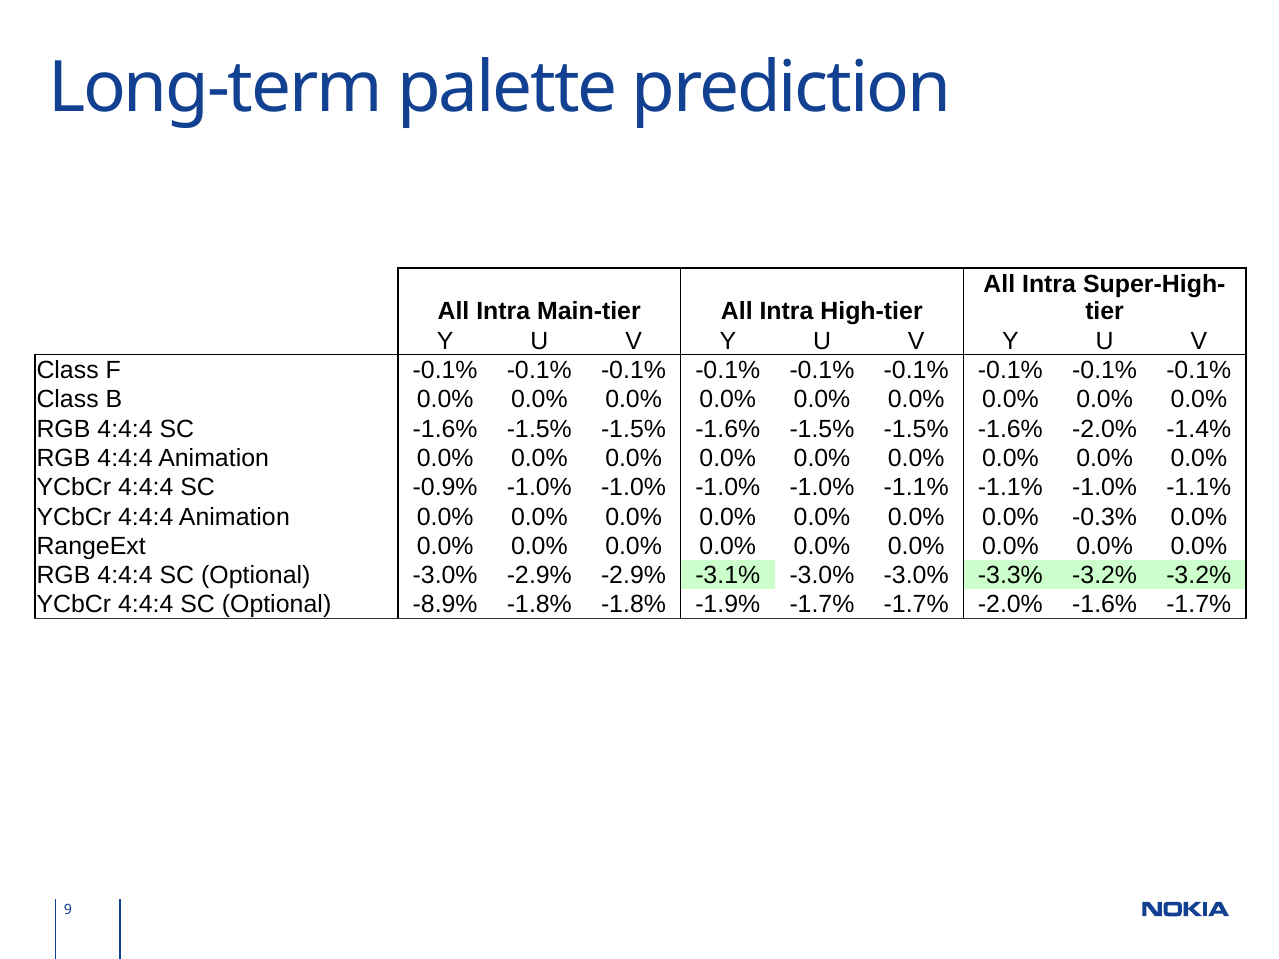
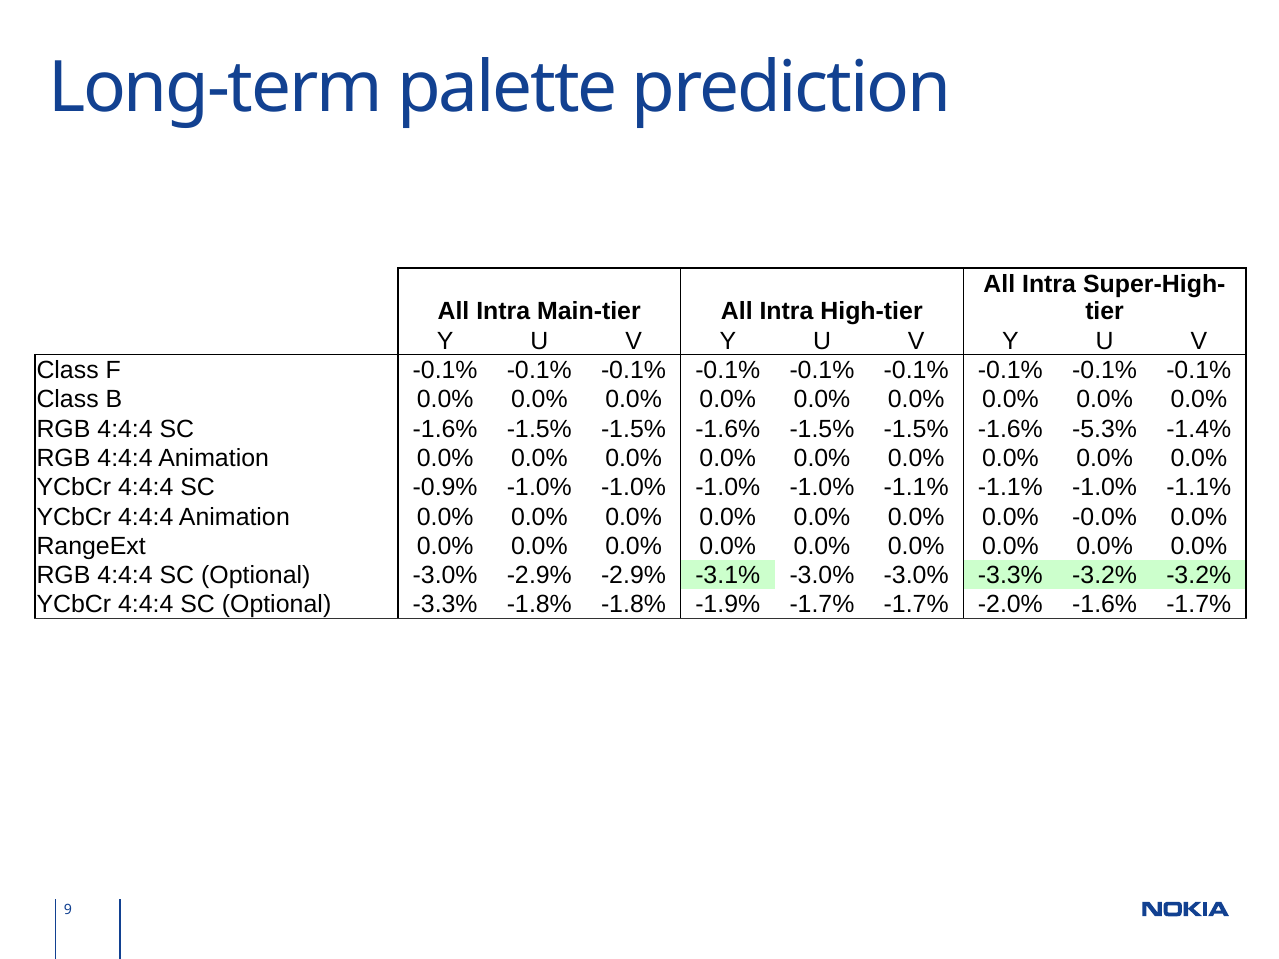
-1.6% -2.0%: -2.0% -> -5.3%
-0.3%: -0.3% -> -0.0%
Optional -8.9%: -8.9% -> -3.3%
